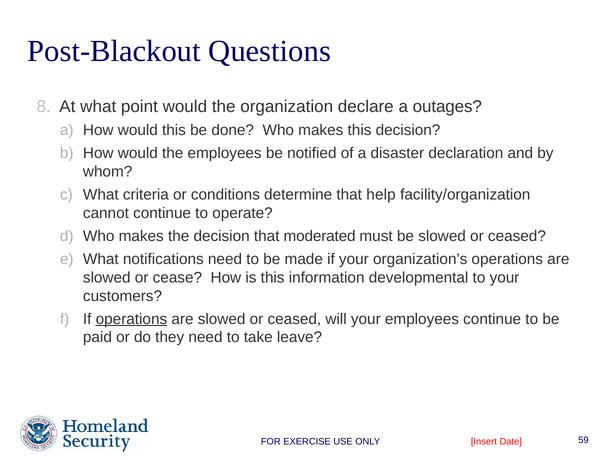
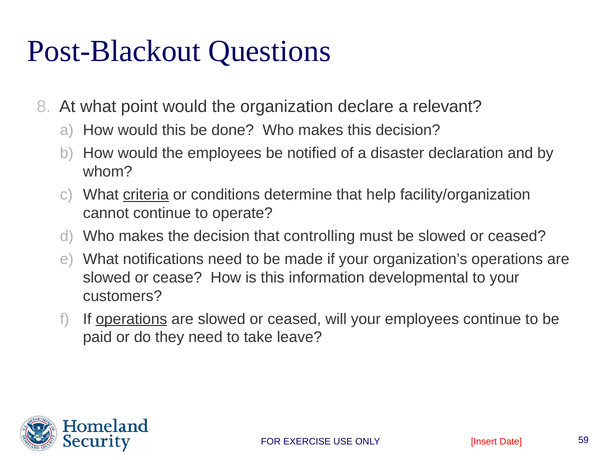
outages: outages -> relevant
criteria underline: none -> present
moderated: moderated -> controlling
